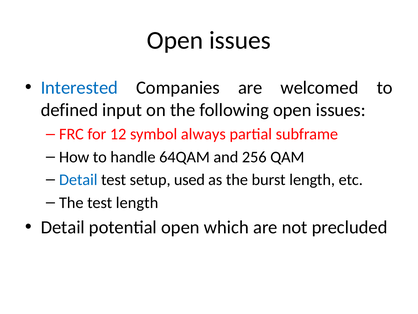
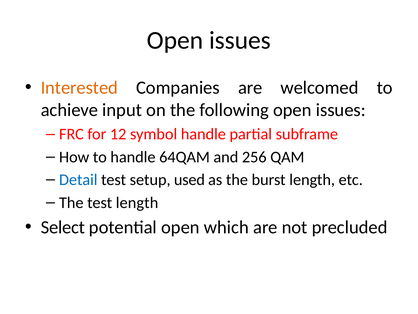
Interested colour: blue -> orange
defined: defined -> achieve
symbol always: always -> handle
Detail at (63, 227): Detail -> Select
